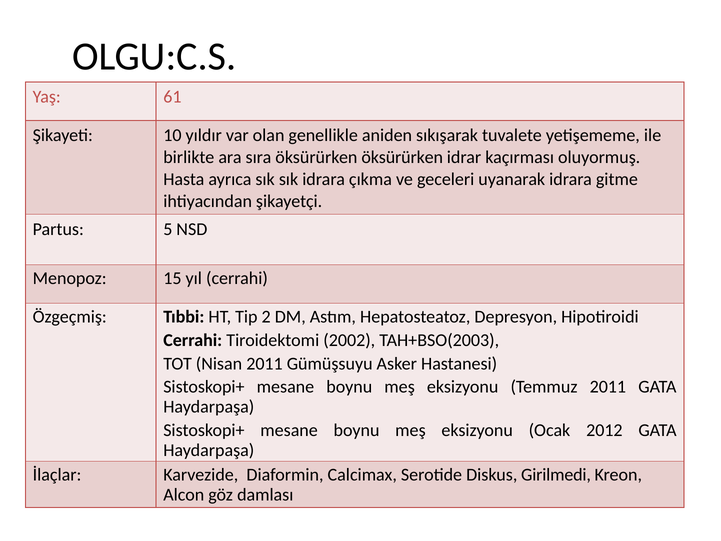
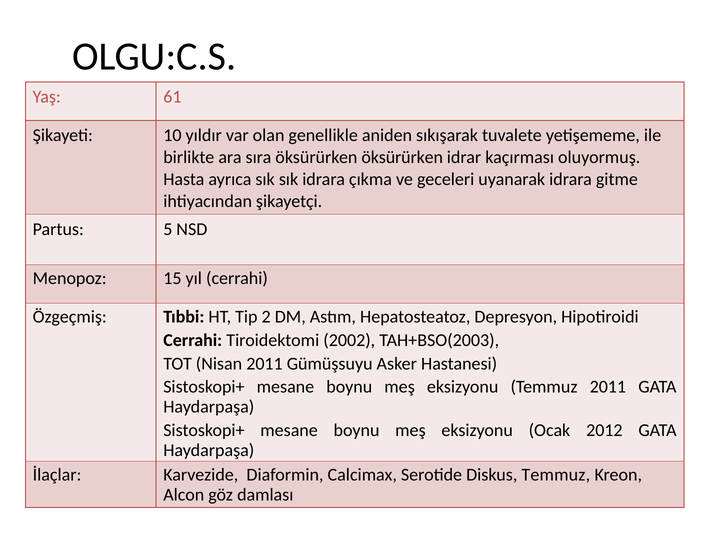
Diskus Girilmedi: Girilmedi -> Temmuz
